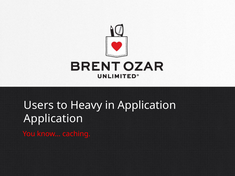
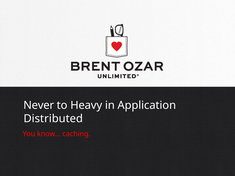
Users: Users -> Never
Application at (53, 119): Application -> Distributed
